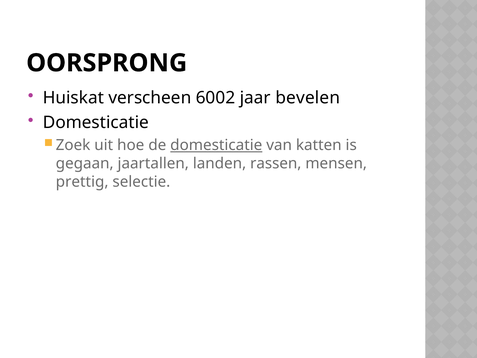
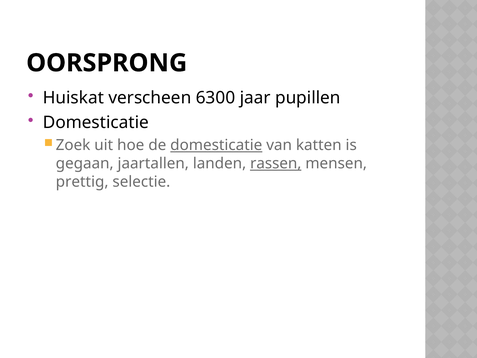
6002: 6002 -> 6300
bevelen: bevelen -> pupillen
rassen underline: none -> present
